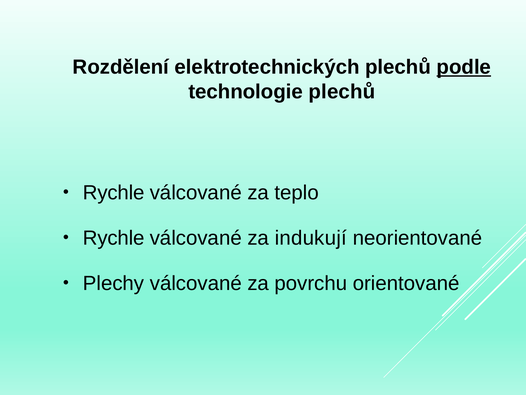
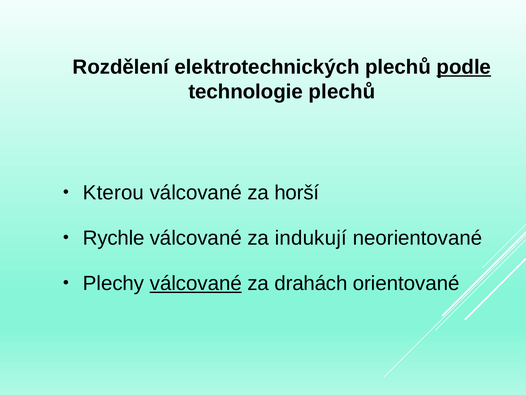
Rychle at (114, 193): Rychle -> Kterou
teplo: teplo -> horší
válcované at (196, 283) underline: none -> present
povrchu: povrchu -> drahách
